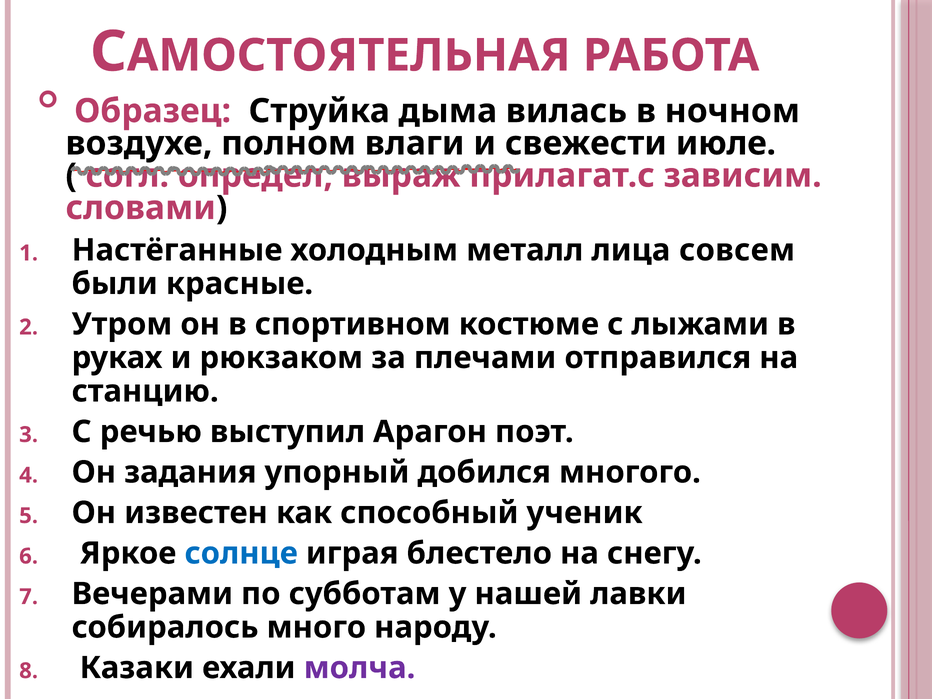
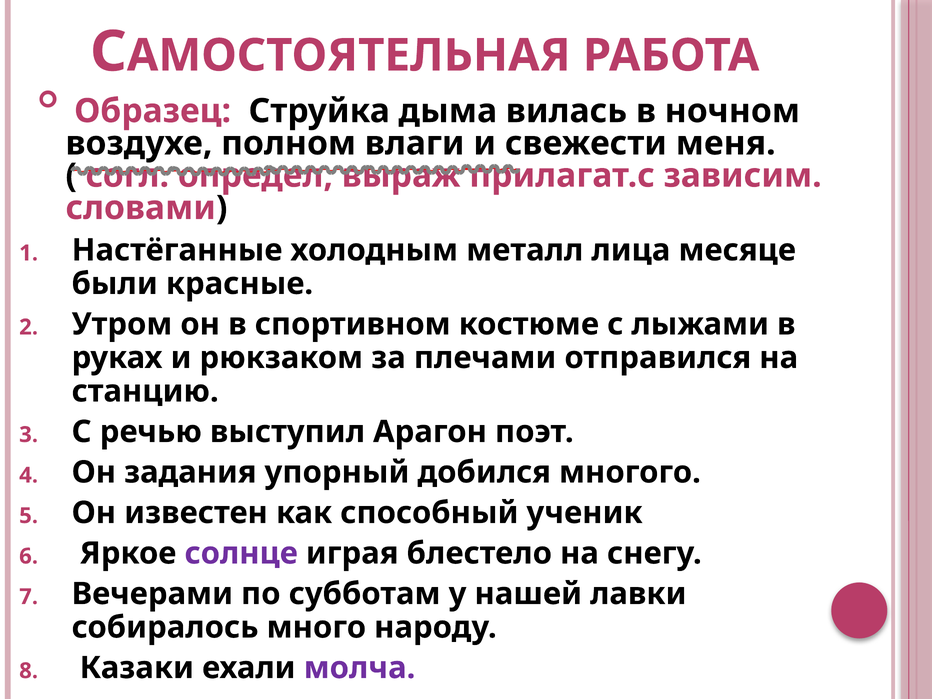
июле: июле -> меня
совсем: совсем -> месяце
солнце colour: blue -> purple
